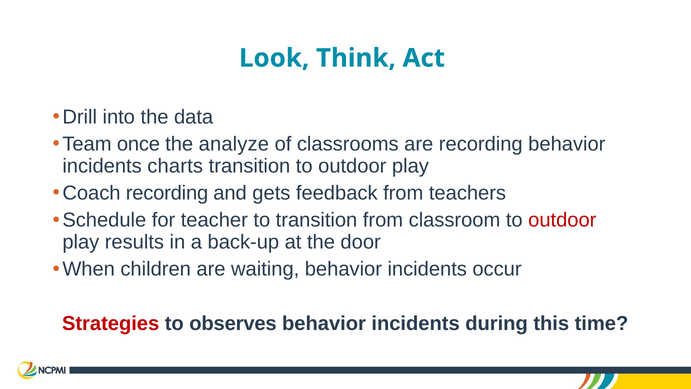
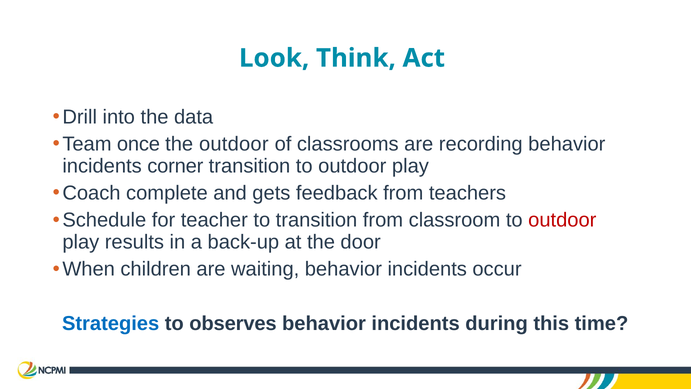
the analyze: analyze -> outdoor
charts: charts -> corner
Coach recording: recording -> complete
Strategies colour: red -> blue
